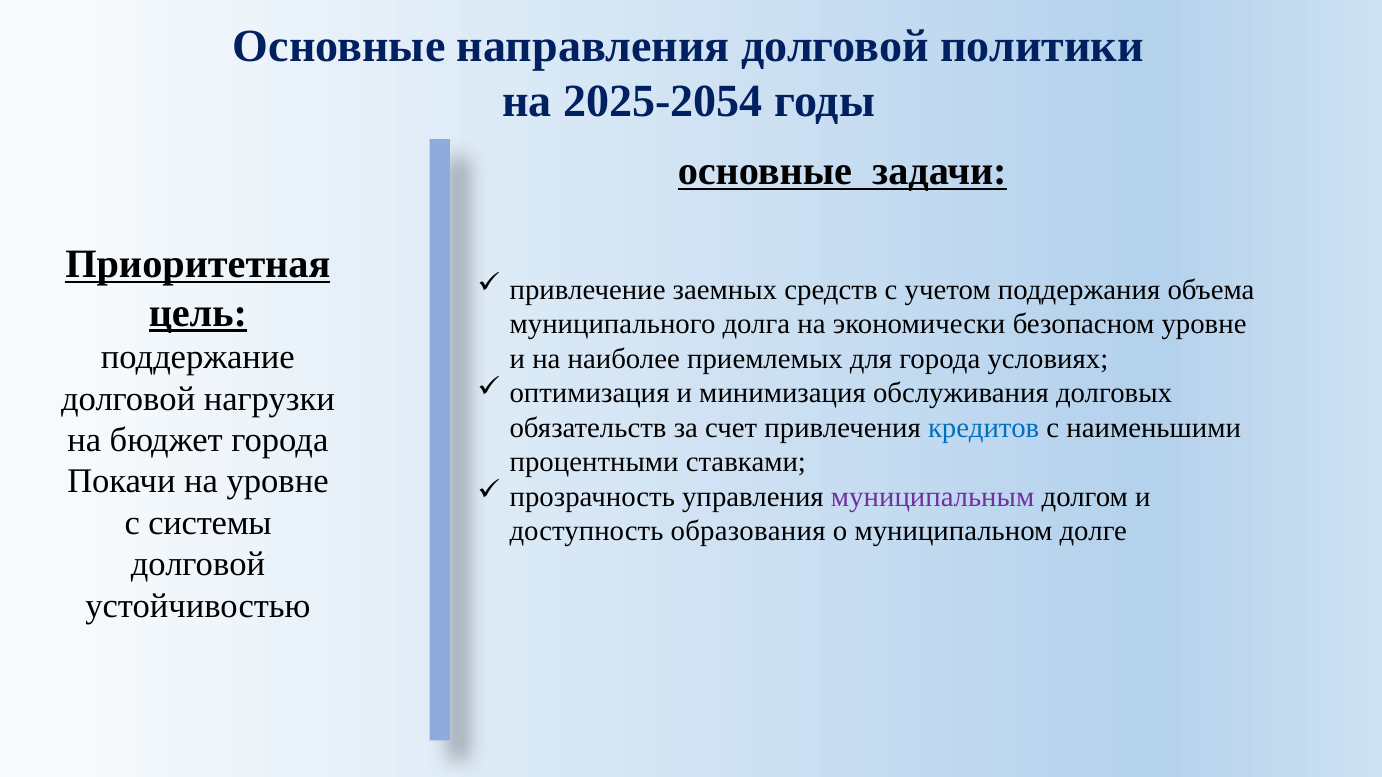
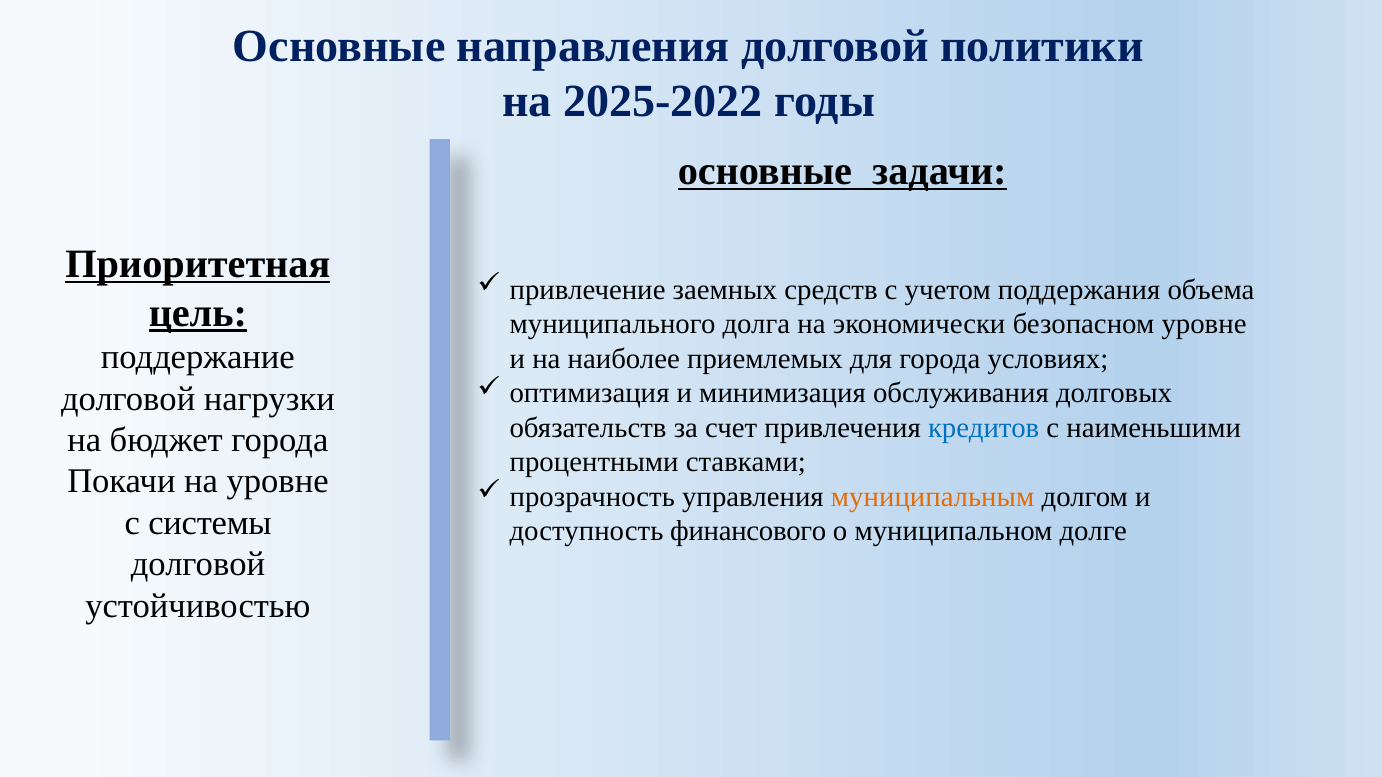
2025-2054: 2025-2054 -> 2025-2022
муниципальным colour: purple -> orange
образования: образования -> финансового
